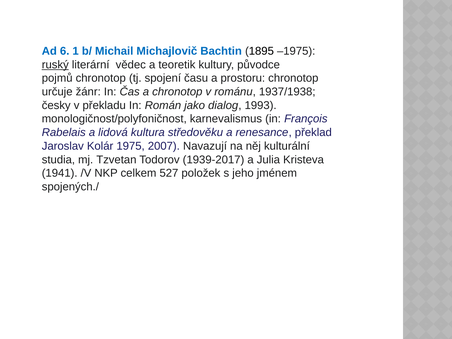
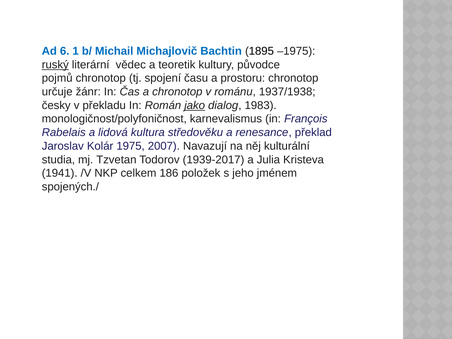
jako underline: none -> present
1993: 1993 -> 1983
527: 527 -> 186
